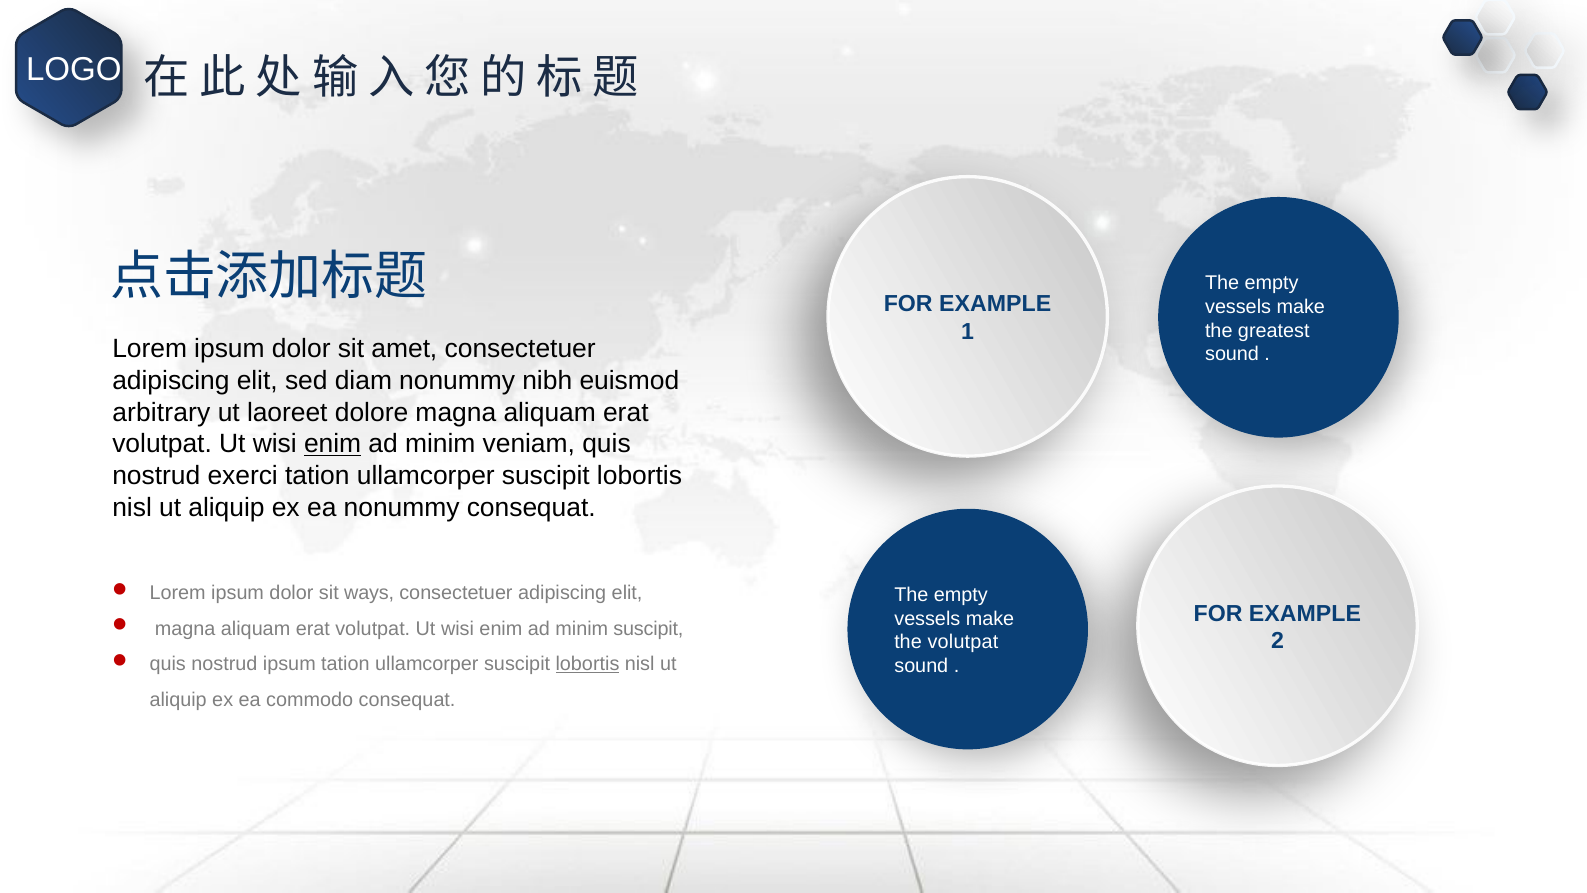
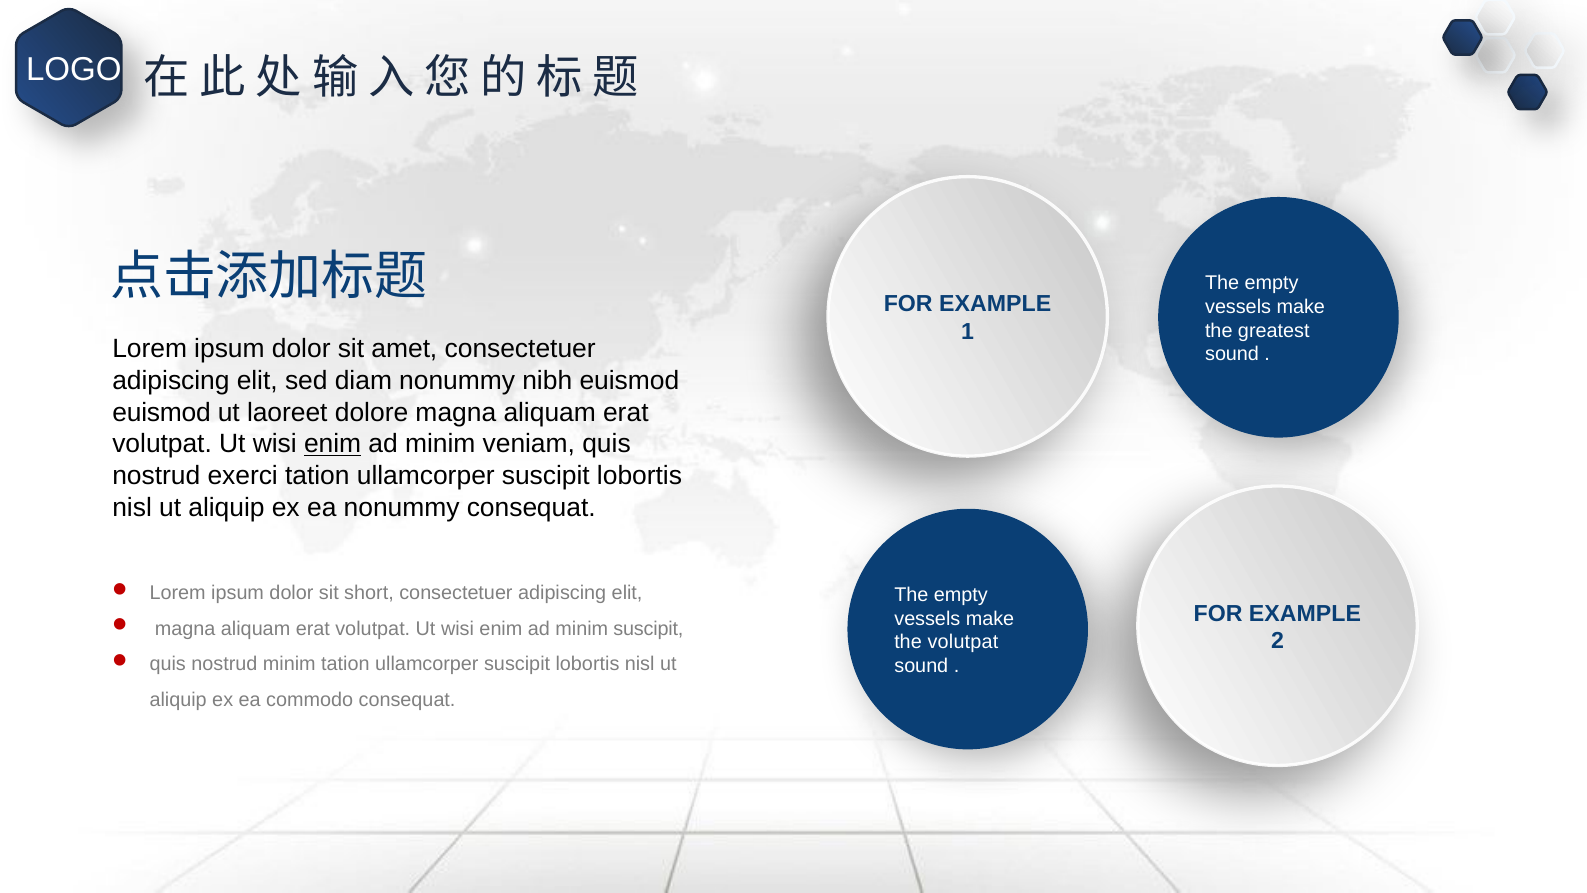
arbitrary at (161, 412): arbitrary -> euismod
ways: ways -> short
nostrud ipsum: ipsum -> minim
lobortis at (587, 664) underline: present -> none
